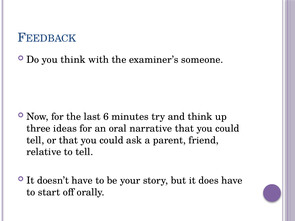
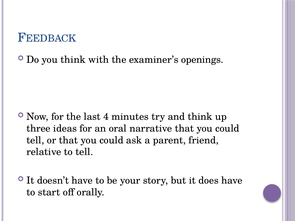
someone: someone -> openings
6: 6 -> 4
